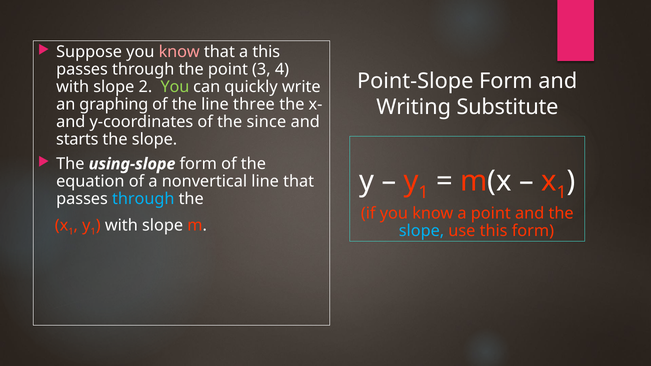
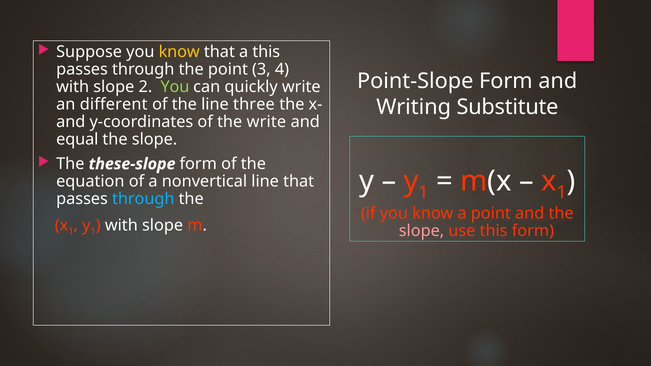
know at (179, 52) colour: pink -> yellow
graphing: graphing -> different
the since: since -> write
starts: starts -> equal
using-slope: using-slope -> these-slope
slope at (421, 231) colour: light blue -> pink
